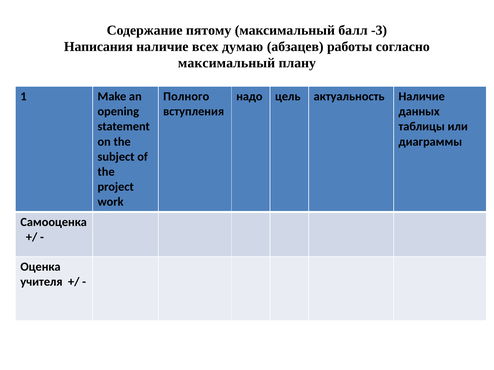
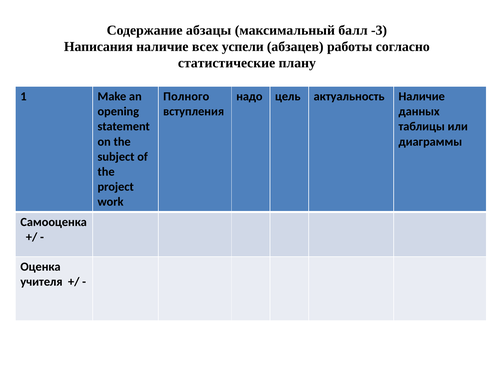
пятому: пятому -> абзацы
думаю: думаю -> успели
максимальный at (227, 63): максимальный -> статистические
